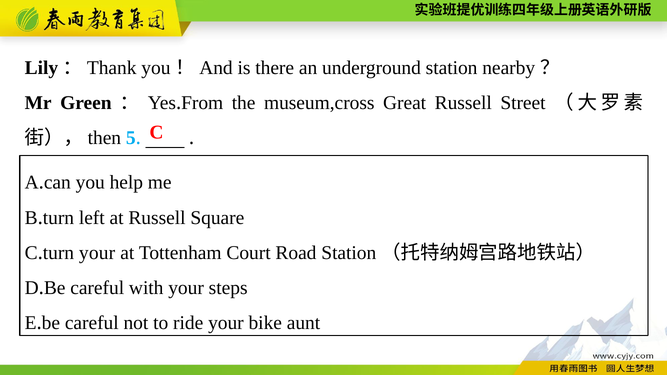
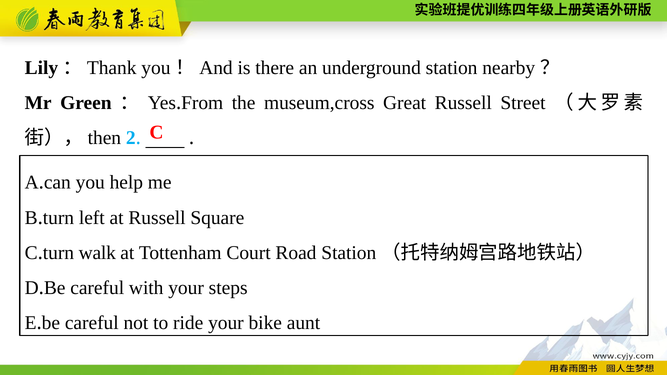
5: 5 -> 2
your at (97, 253): your -> walk
